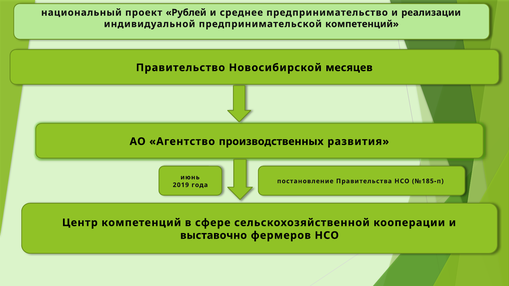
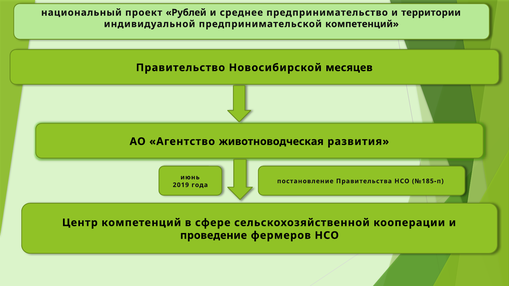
реализации: реализации -> территории
производственных: производственных -> животноводческая
выставочно: выставочно -> проведение
